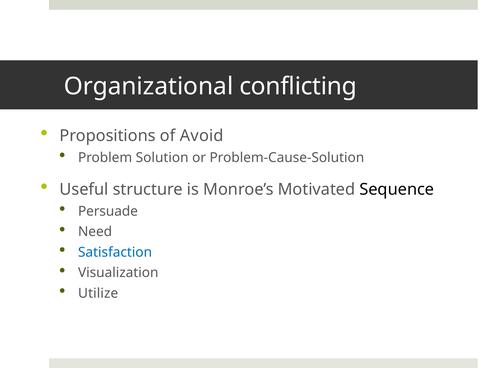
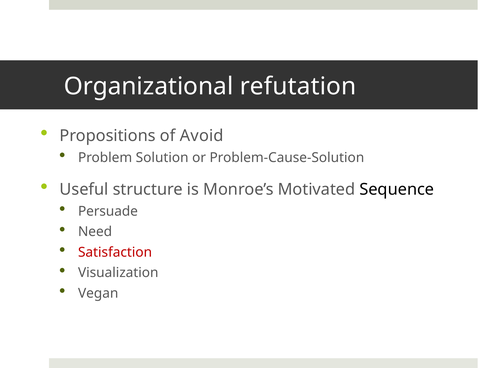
conflicting: conflicting -> refutation
Satisfaction colour: blue -> red
Utilize: Utilize -> Vegan
